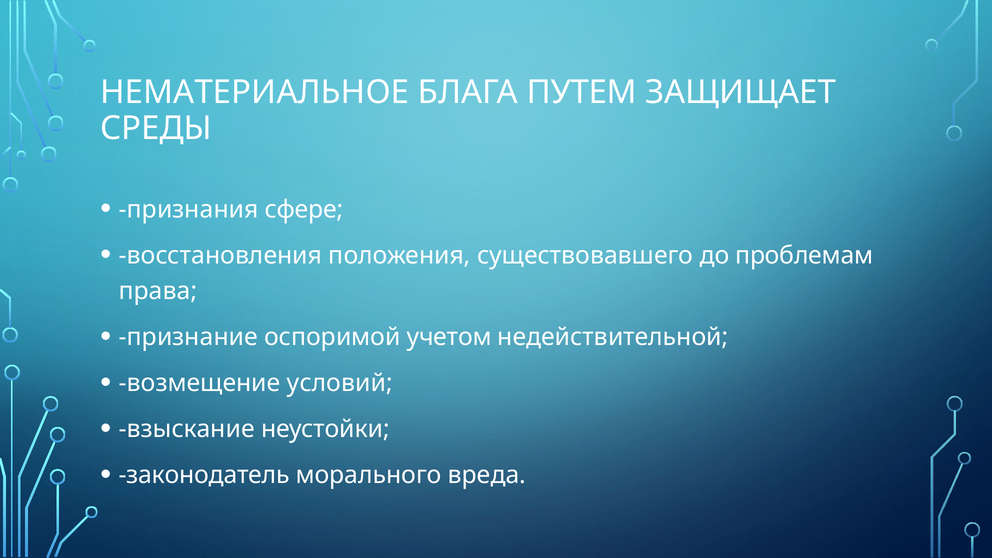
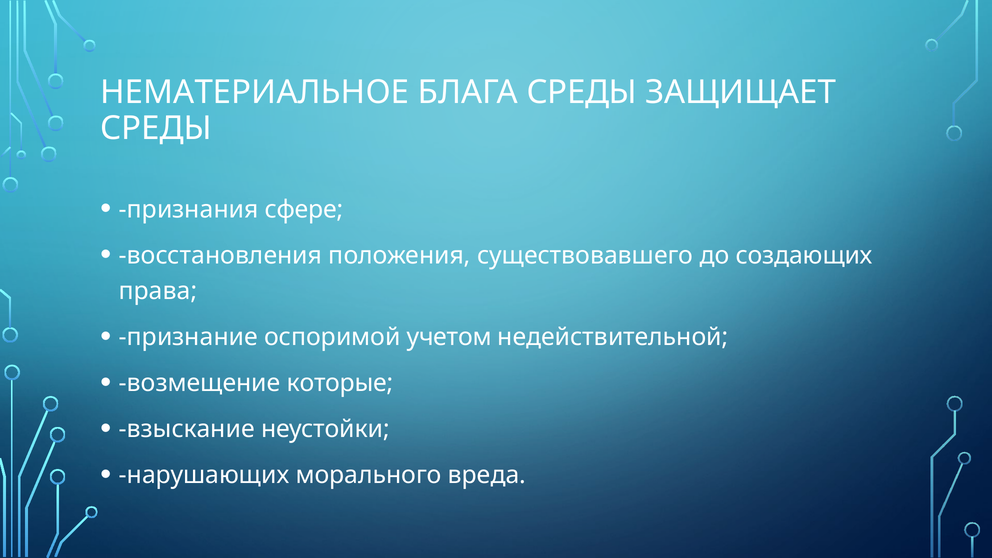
БЛАГА ПУТЕМ: ПУТЕМ -> СРЕДЫ
проблемам: проблемам -> создающих
условий: условий -> которые
законодатель: законодатель -> нарушающих
